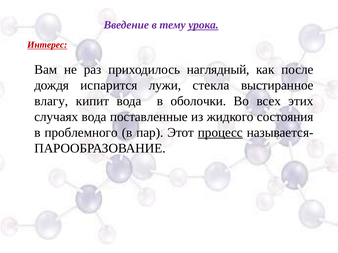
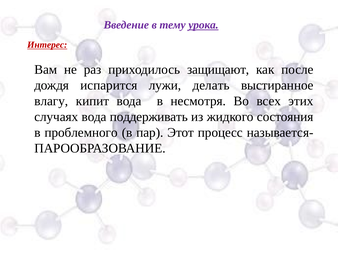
наглядный: наглядный -> защищают
стекла: стекла -> делать
оболочки: оболочки -> несмотря
поставленные: поставленные -> поддерживать
процесс underline: present -> none
